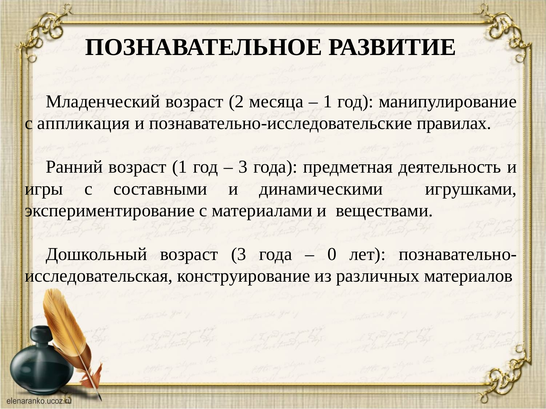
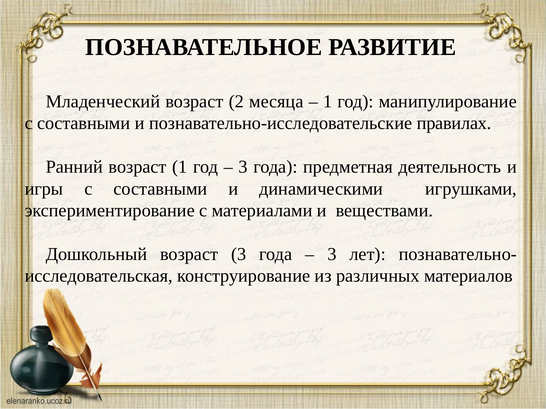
аппликация at (84, 123): аппликация -> составными
0 at (332, 254): 0 -> 3
